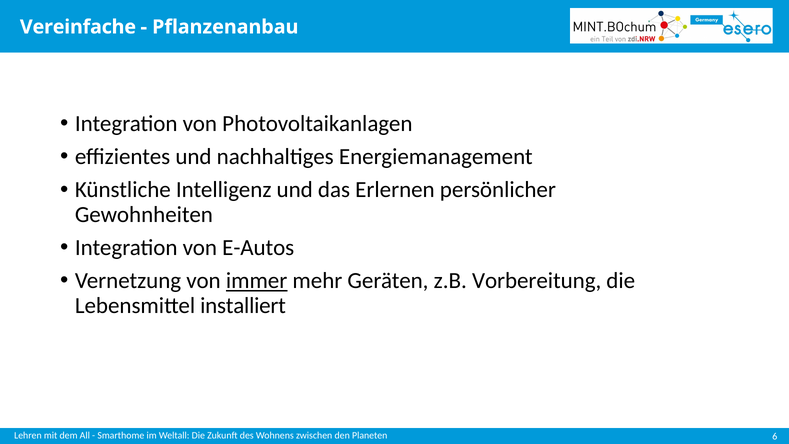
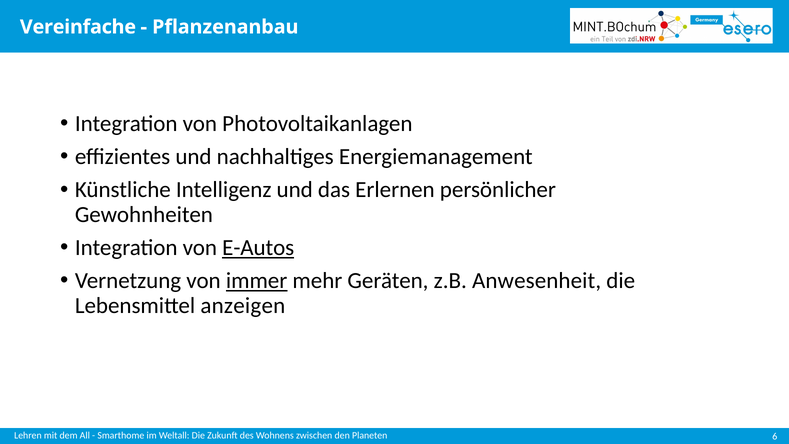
E-Autos underline: none -> present
Vorbereitung: Vorbereitung -> Anwesenheit
installiert: installiert -> anzeigen
